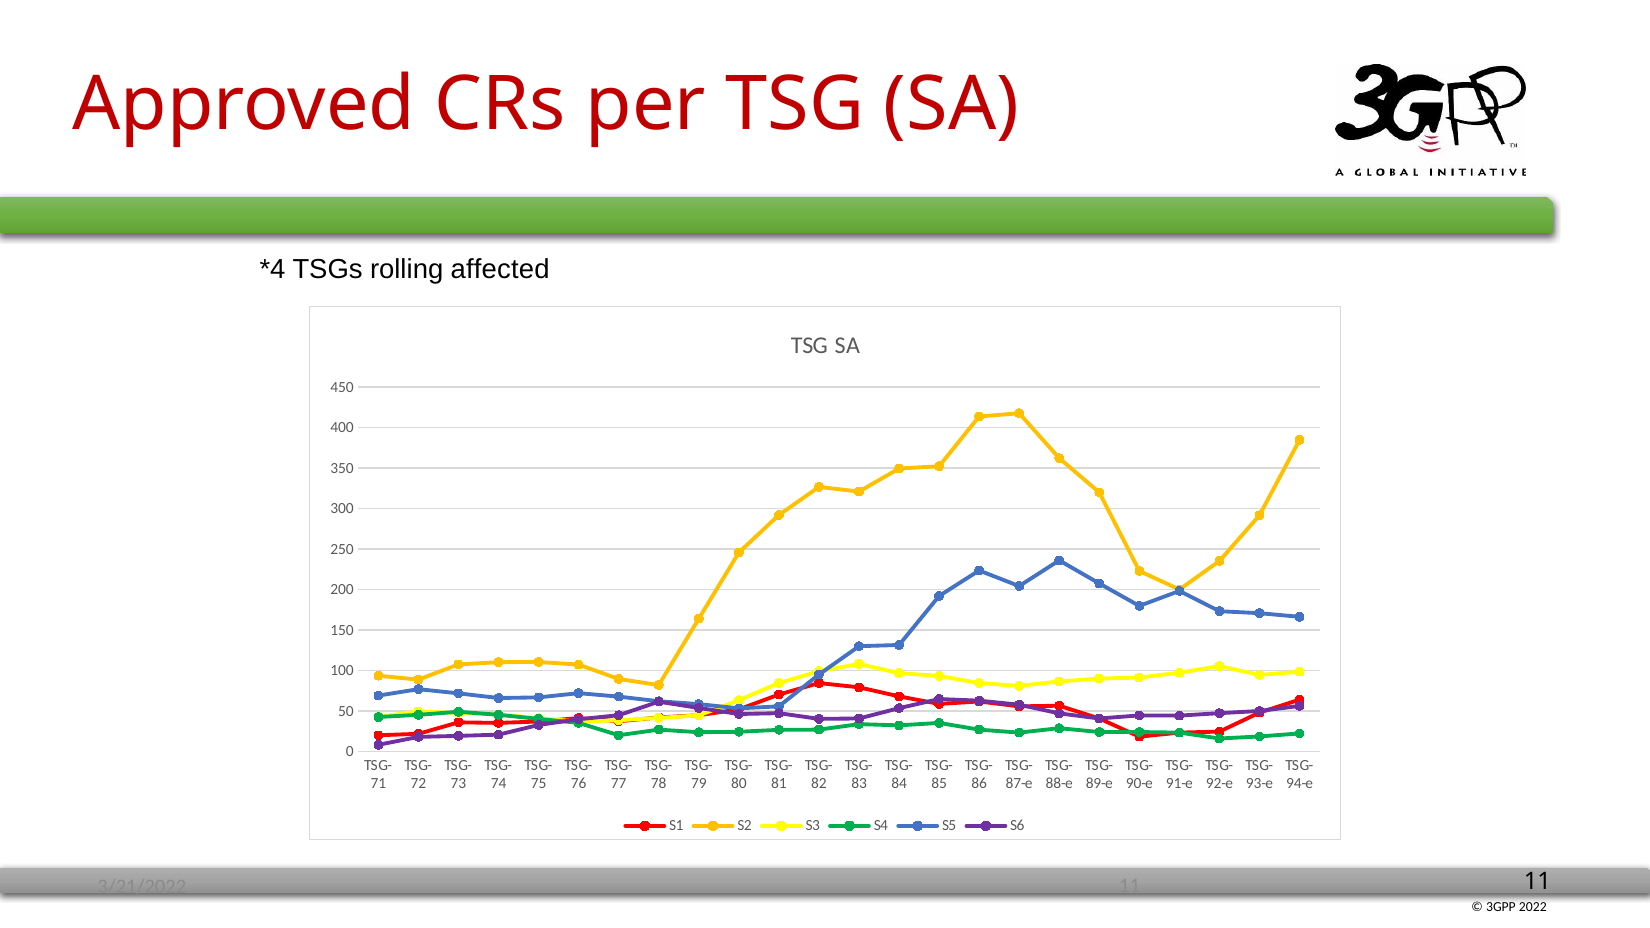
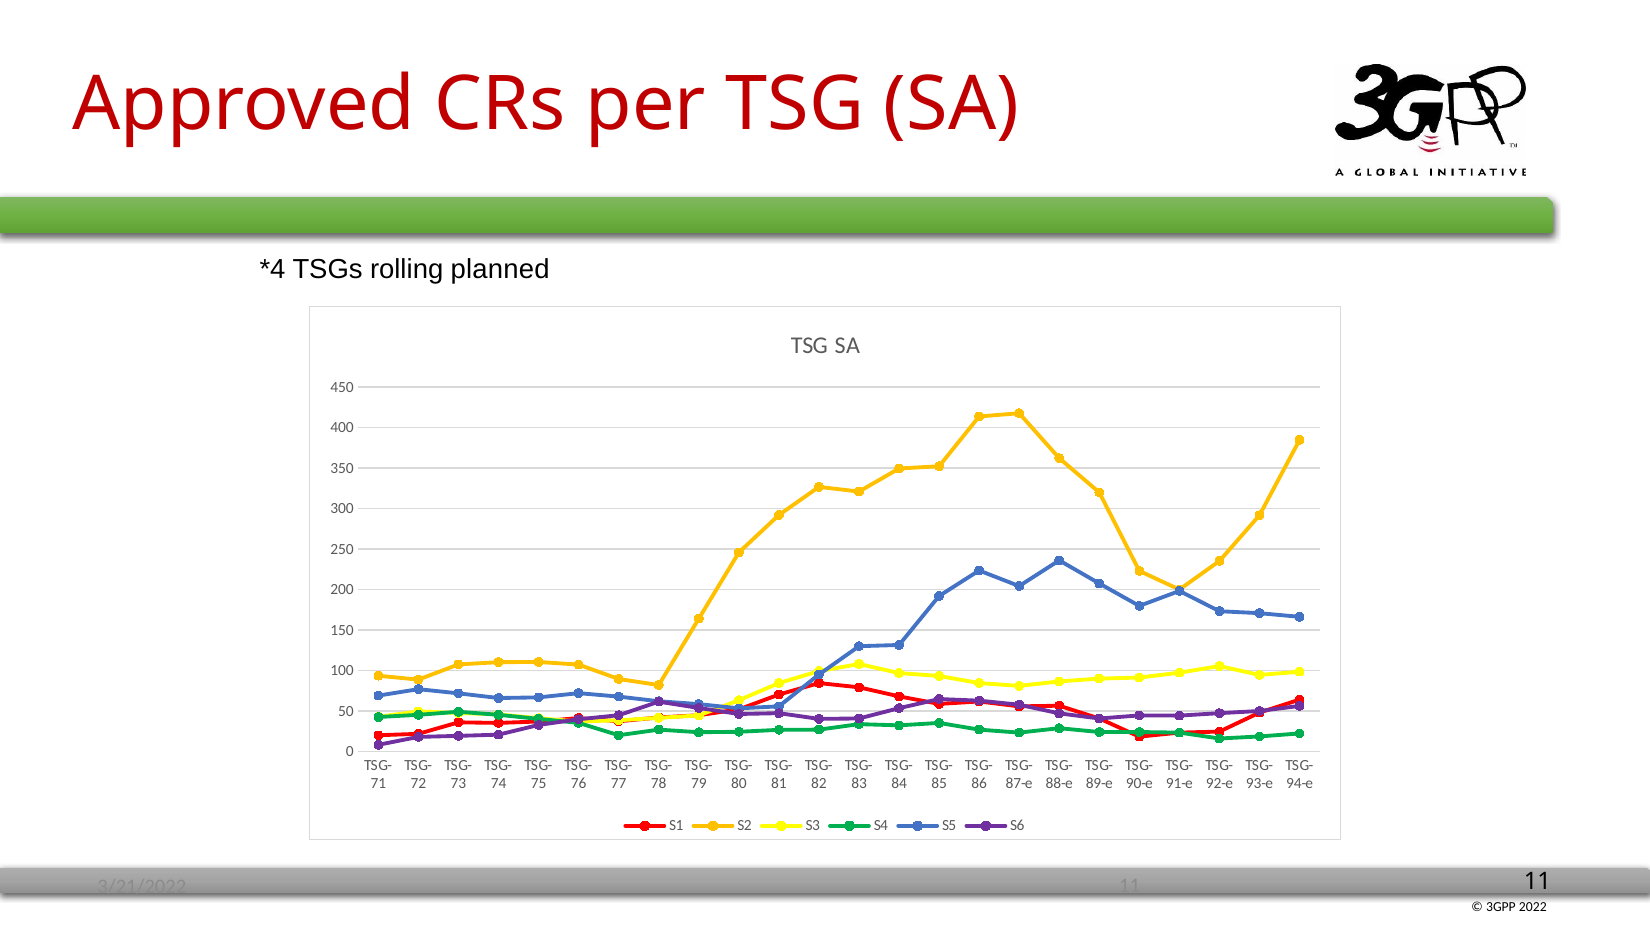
affected: affected -> planned
